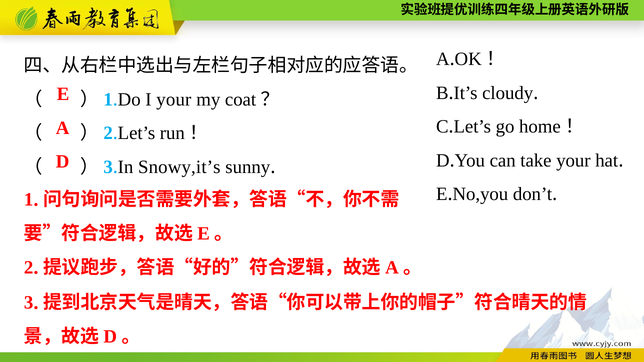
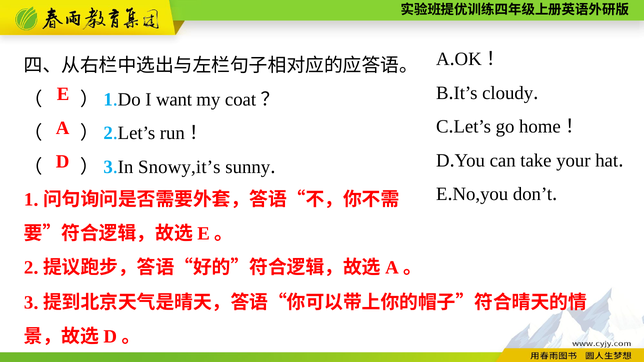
I your: your -> want
